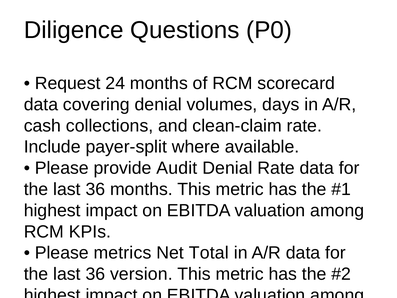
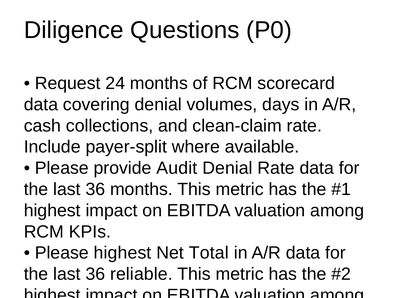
Please metrics: metrics -> highest
version: version -> reliable
